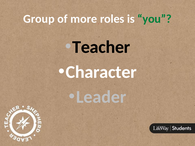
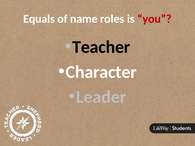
Group: Group -> Equals
more: more -> name
you colour: green -> red
